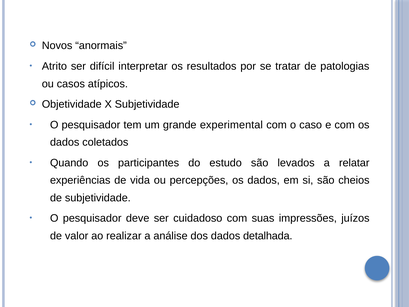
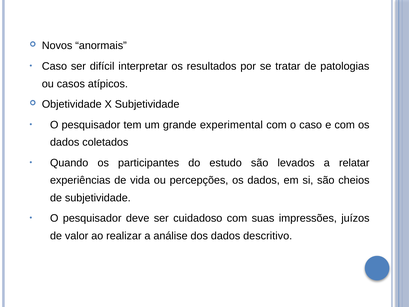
Atrito at (54, 66): Atrito -> Caso
detalhada: detalhada -> descritivo
